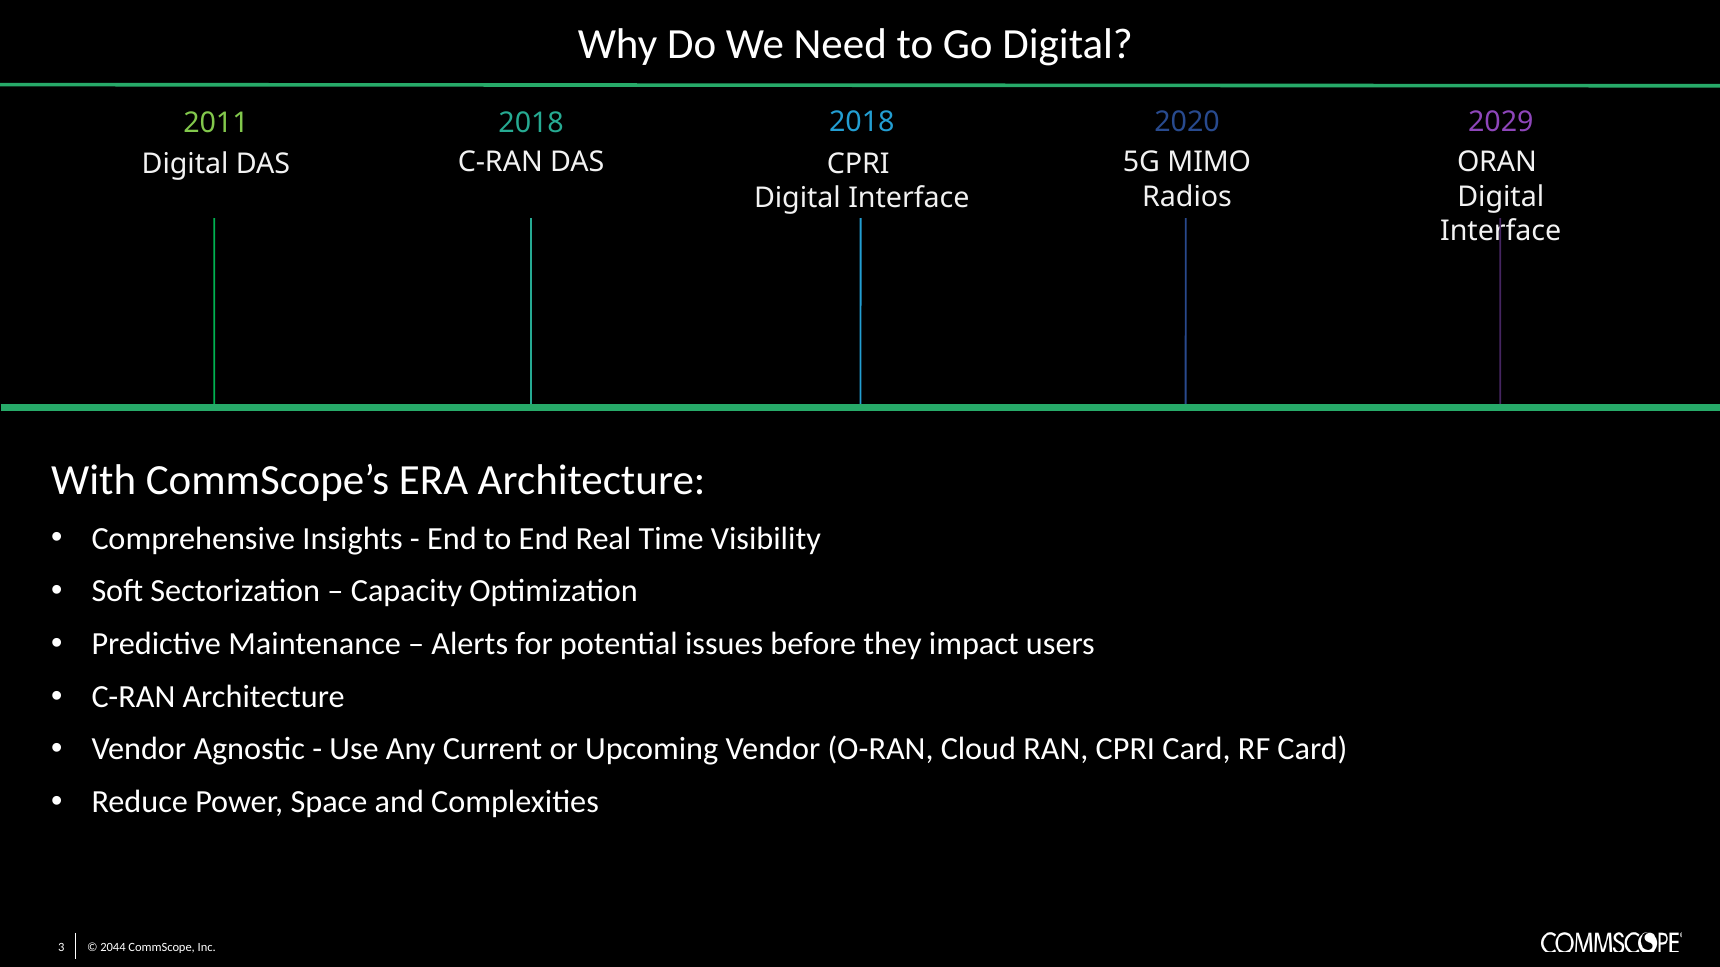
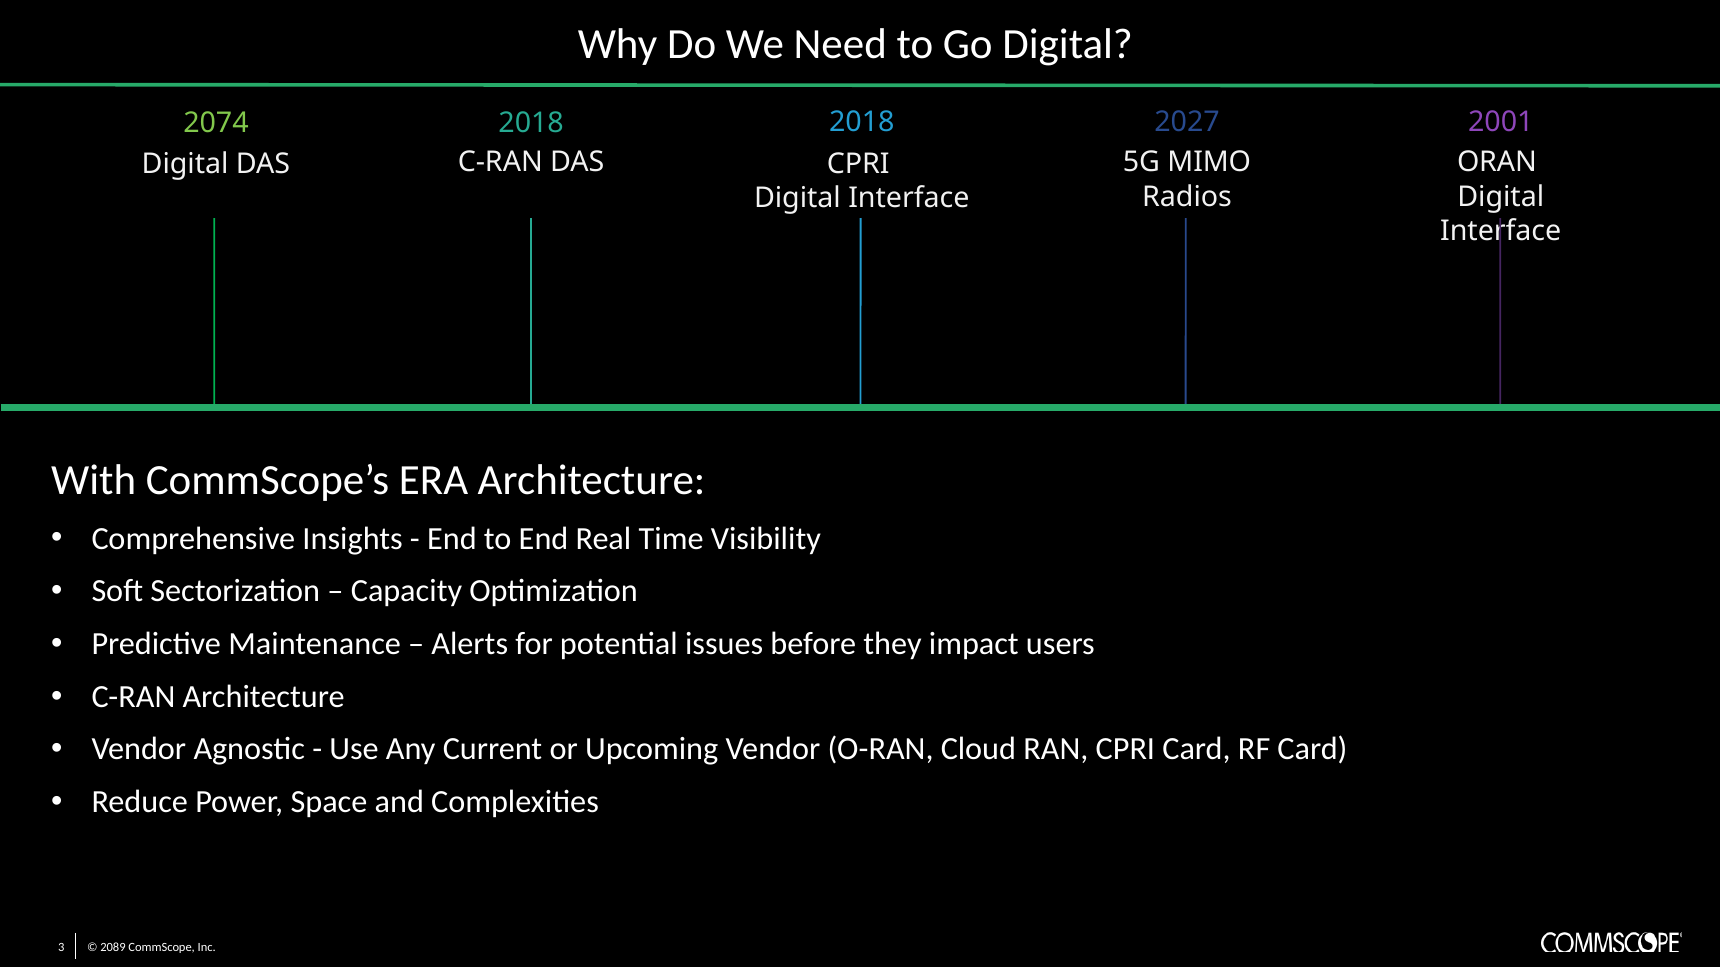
2020: 2020 -> 2027
2029: 2029 -> 2001
2011: 2011 -> 2074
2044: 2044 -> 2089
